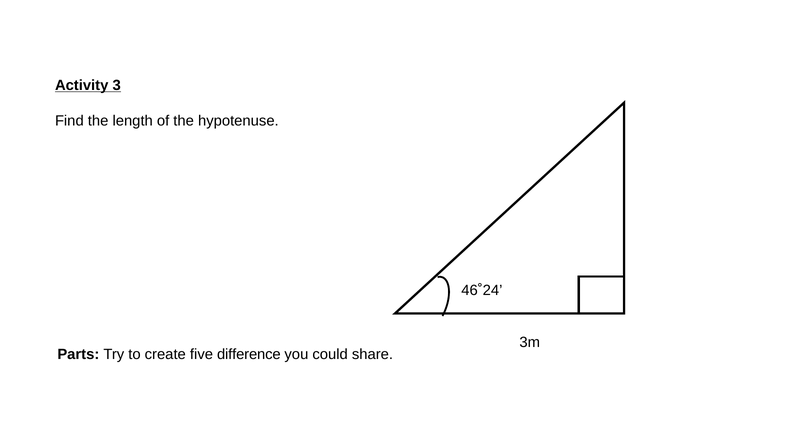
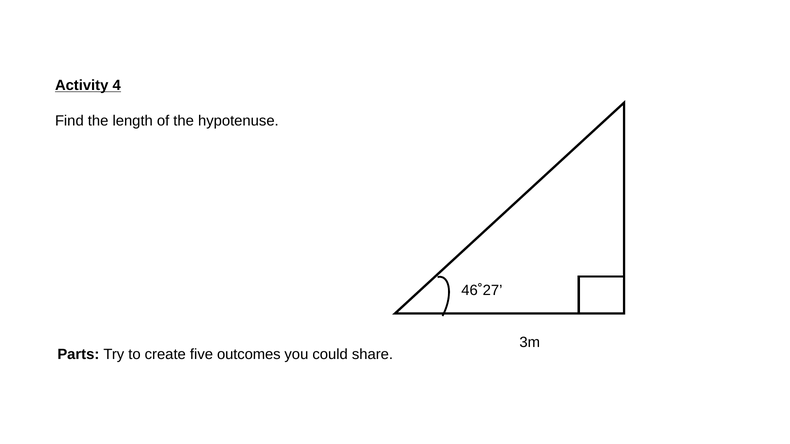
3: 3 -> 4
46˚24: 46˚24 -> 46˚27
difference: difference -> outcomes
